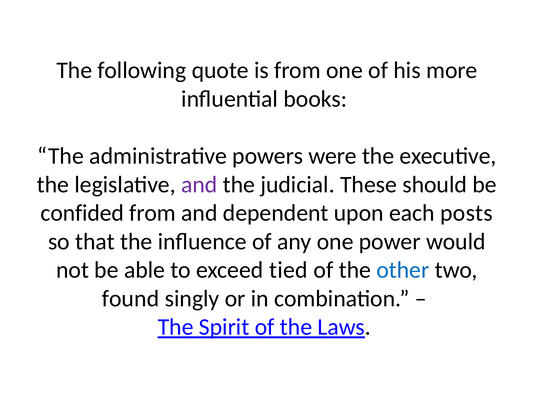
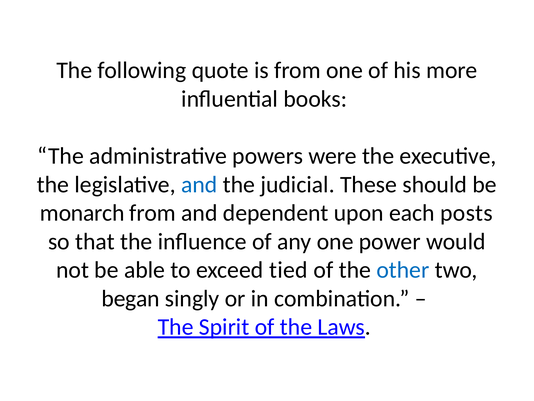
and at (199, 184) colour: purple -> blue
confided: confided -> monarch
found: found -> began
